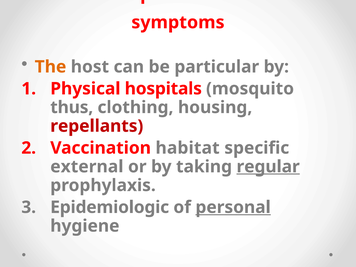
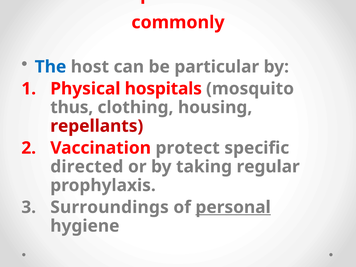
symptoms: symptoms -> commonly
The colour: orange -> blue
habitat: habitat -> protect
external: external -> directed
regular underline: present -> none
Epidemiologic: Epidemiologic -> Surroundings
